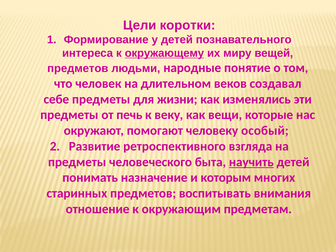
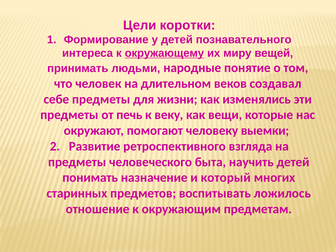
предметов at (78, 68): предметов -> принимать
особый: особый -> выемки
научить underline: present -> none
которым: которым -> который
внимания: внимания -> ложилось
